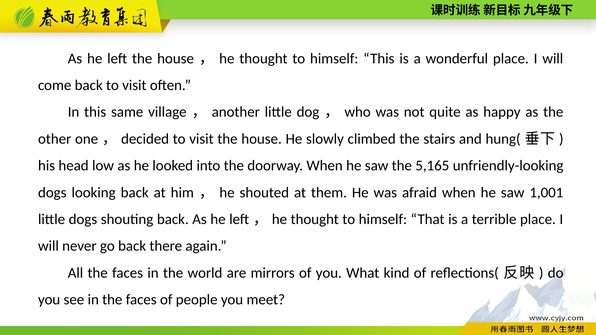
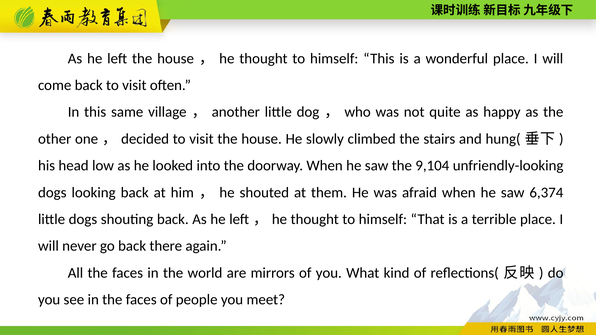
5,165: 5,165 -> 9,104
1,001: 1,001 -> 6,374
